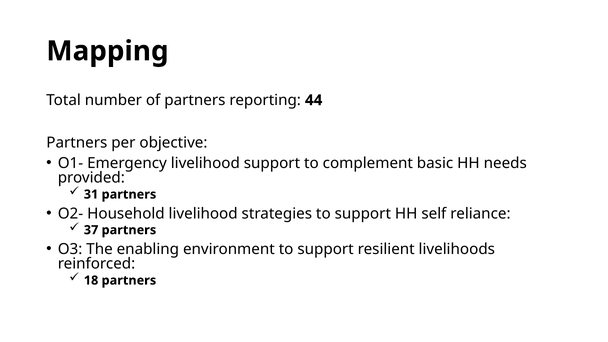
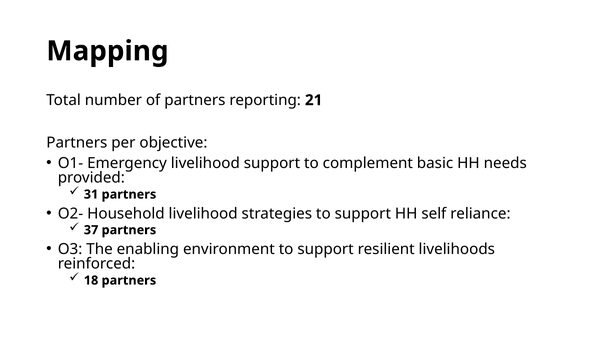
44: 44 -> 21
